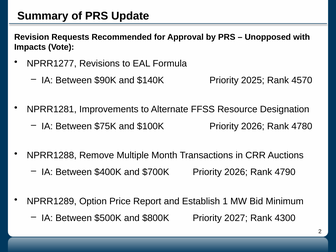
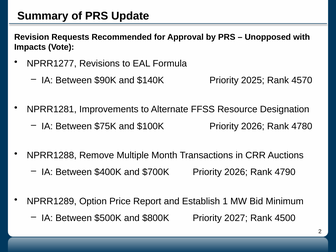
4300: 4300 -> 4500
